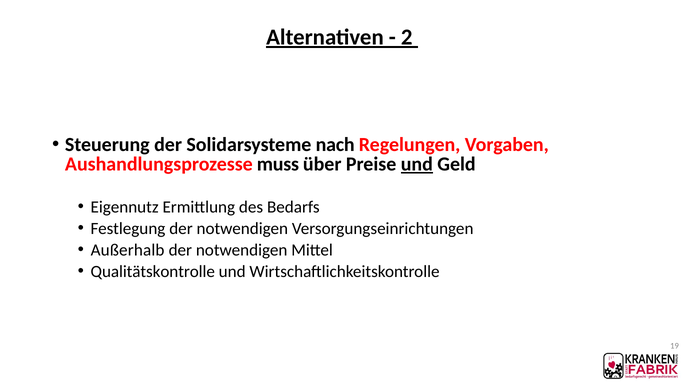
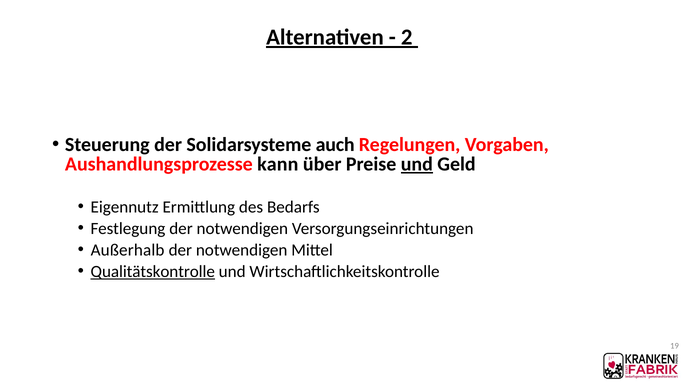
nach: nach -> auch
muss: muss -> kann
Qualitätskontrolle underline: none -> present
